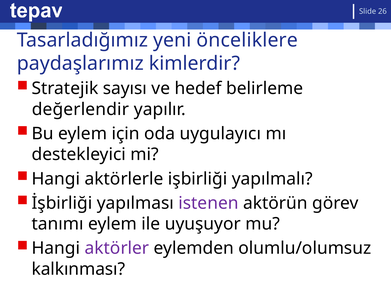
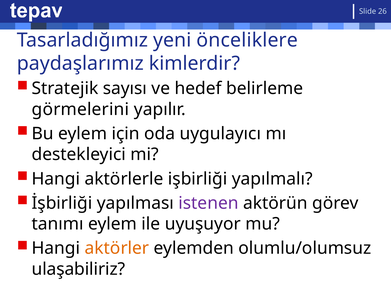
değerlendir: değerlendir -> görmelerini
aktörler colour: purple -> orange
kalkınması: kalkınması -> ulaşabiliriz
